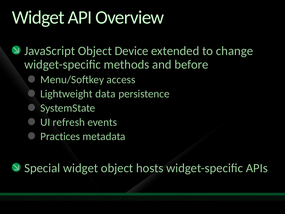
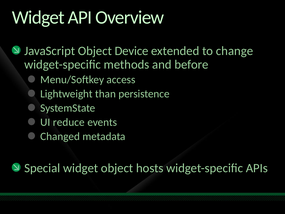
data: data -> than
refresh: refresh -> reduce
Practices: Practices -> Changed
